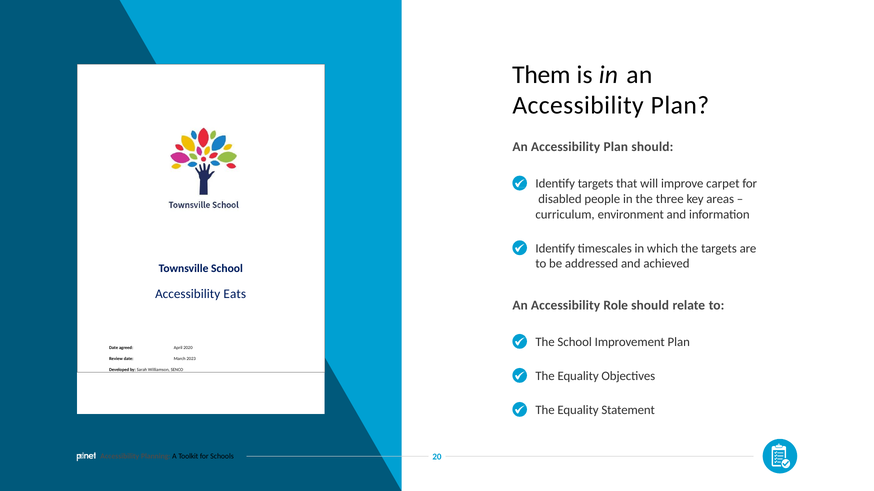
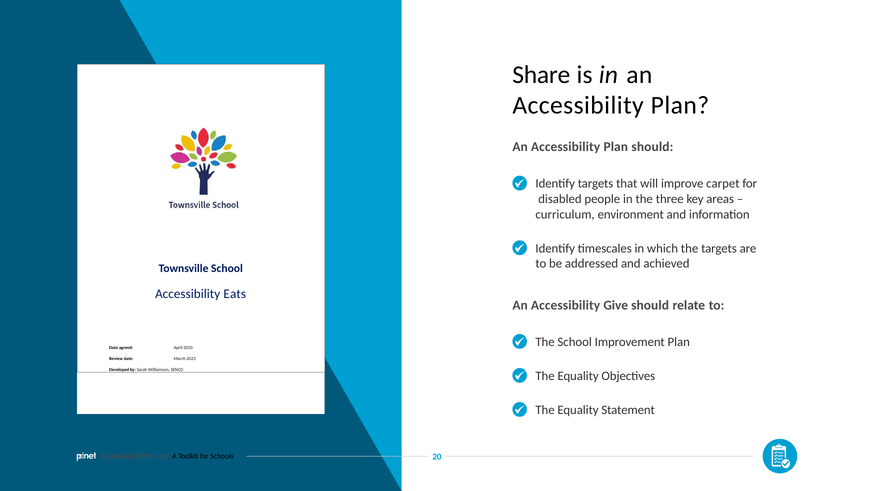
Them: Them -> Share
Role: Role -> Give
